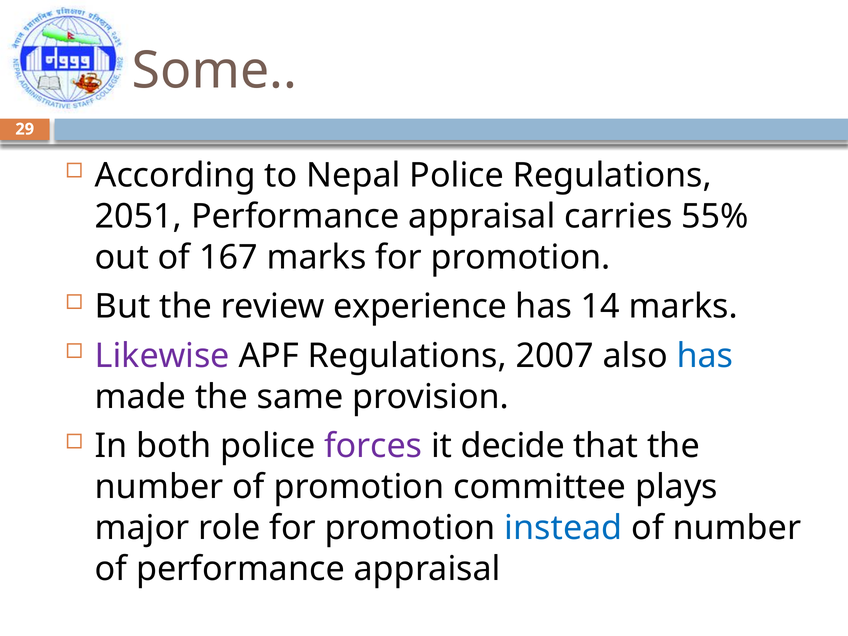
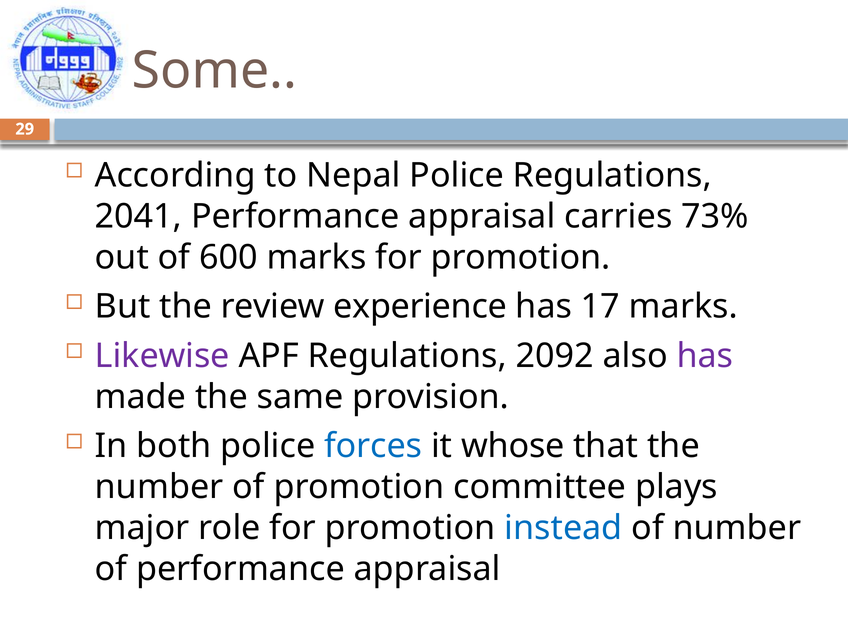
2051: 2051 -> 2041
55%: 55% -> 73%
167: 167 -> 600
14: 14 -> 17
2007: 2007 -> 2092
has at (705, 356) colour: blue -> purple
forces colour: purple -> blue
decide: decide -> whose
